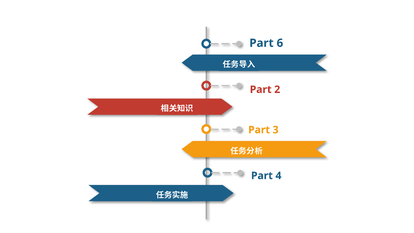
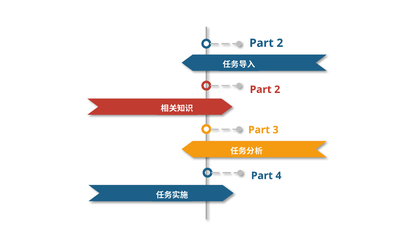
6 at (280, 43): 6 -> 2
